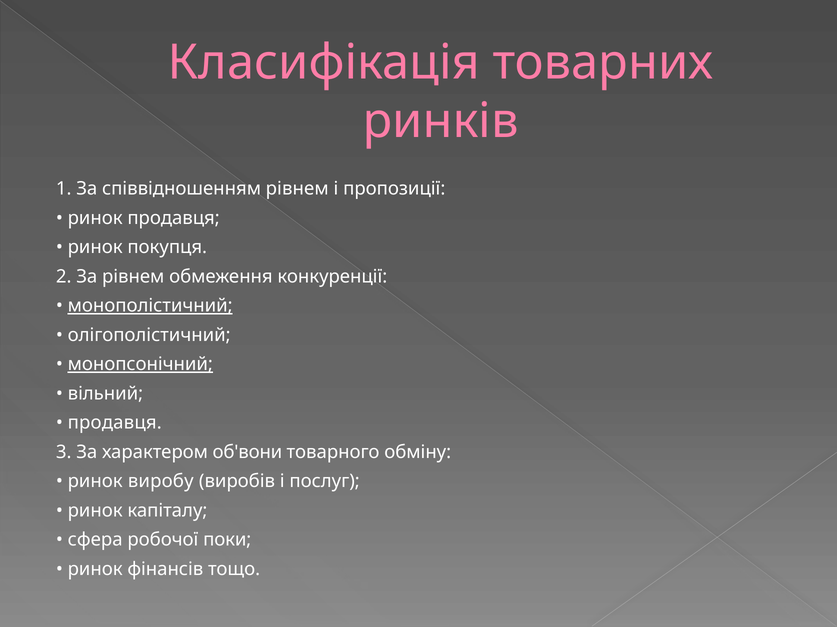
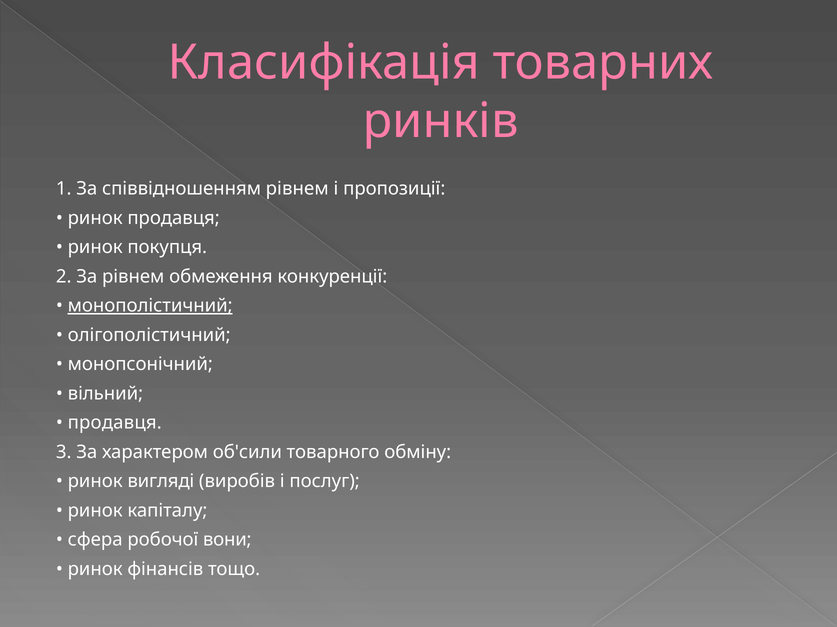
монопсонічний underline: present -> none
об'вони: об'вони -> об'сили
виробу: виробу -> вигляді
поки: поки -> вони
